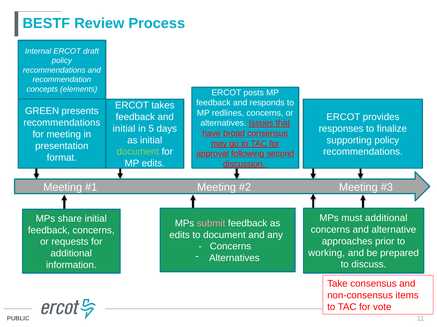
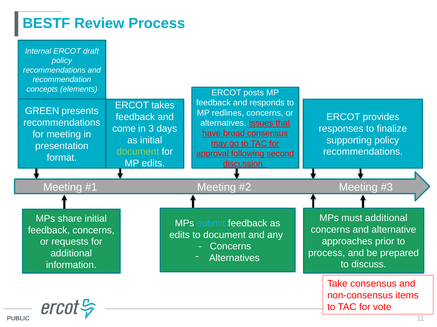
initial at (124, 129): initial -> come
5: 5 -> 3
submit colour: pink -> light blue
working at (327, 253): working -> process
